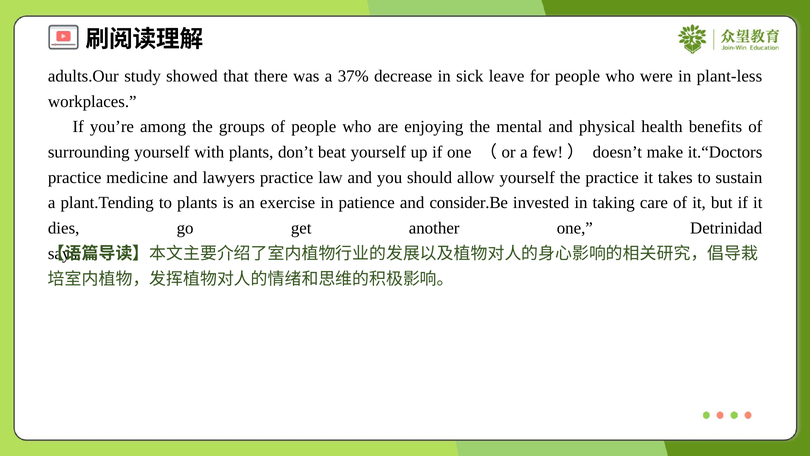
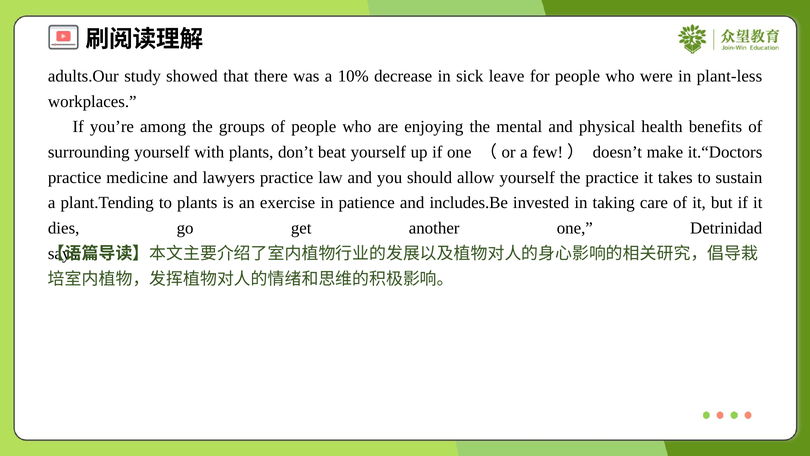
37%: 37% -> 10%
consider.Be: consider.Be -> includes.Be
